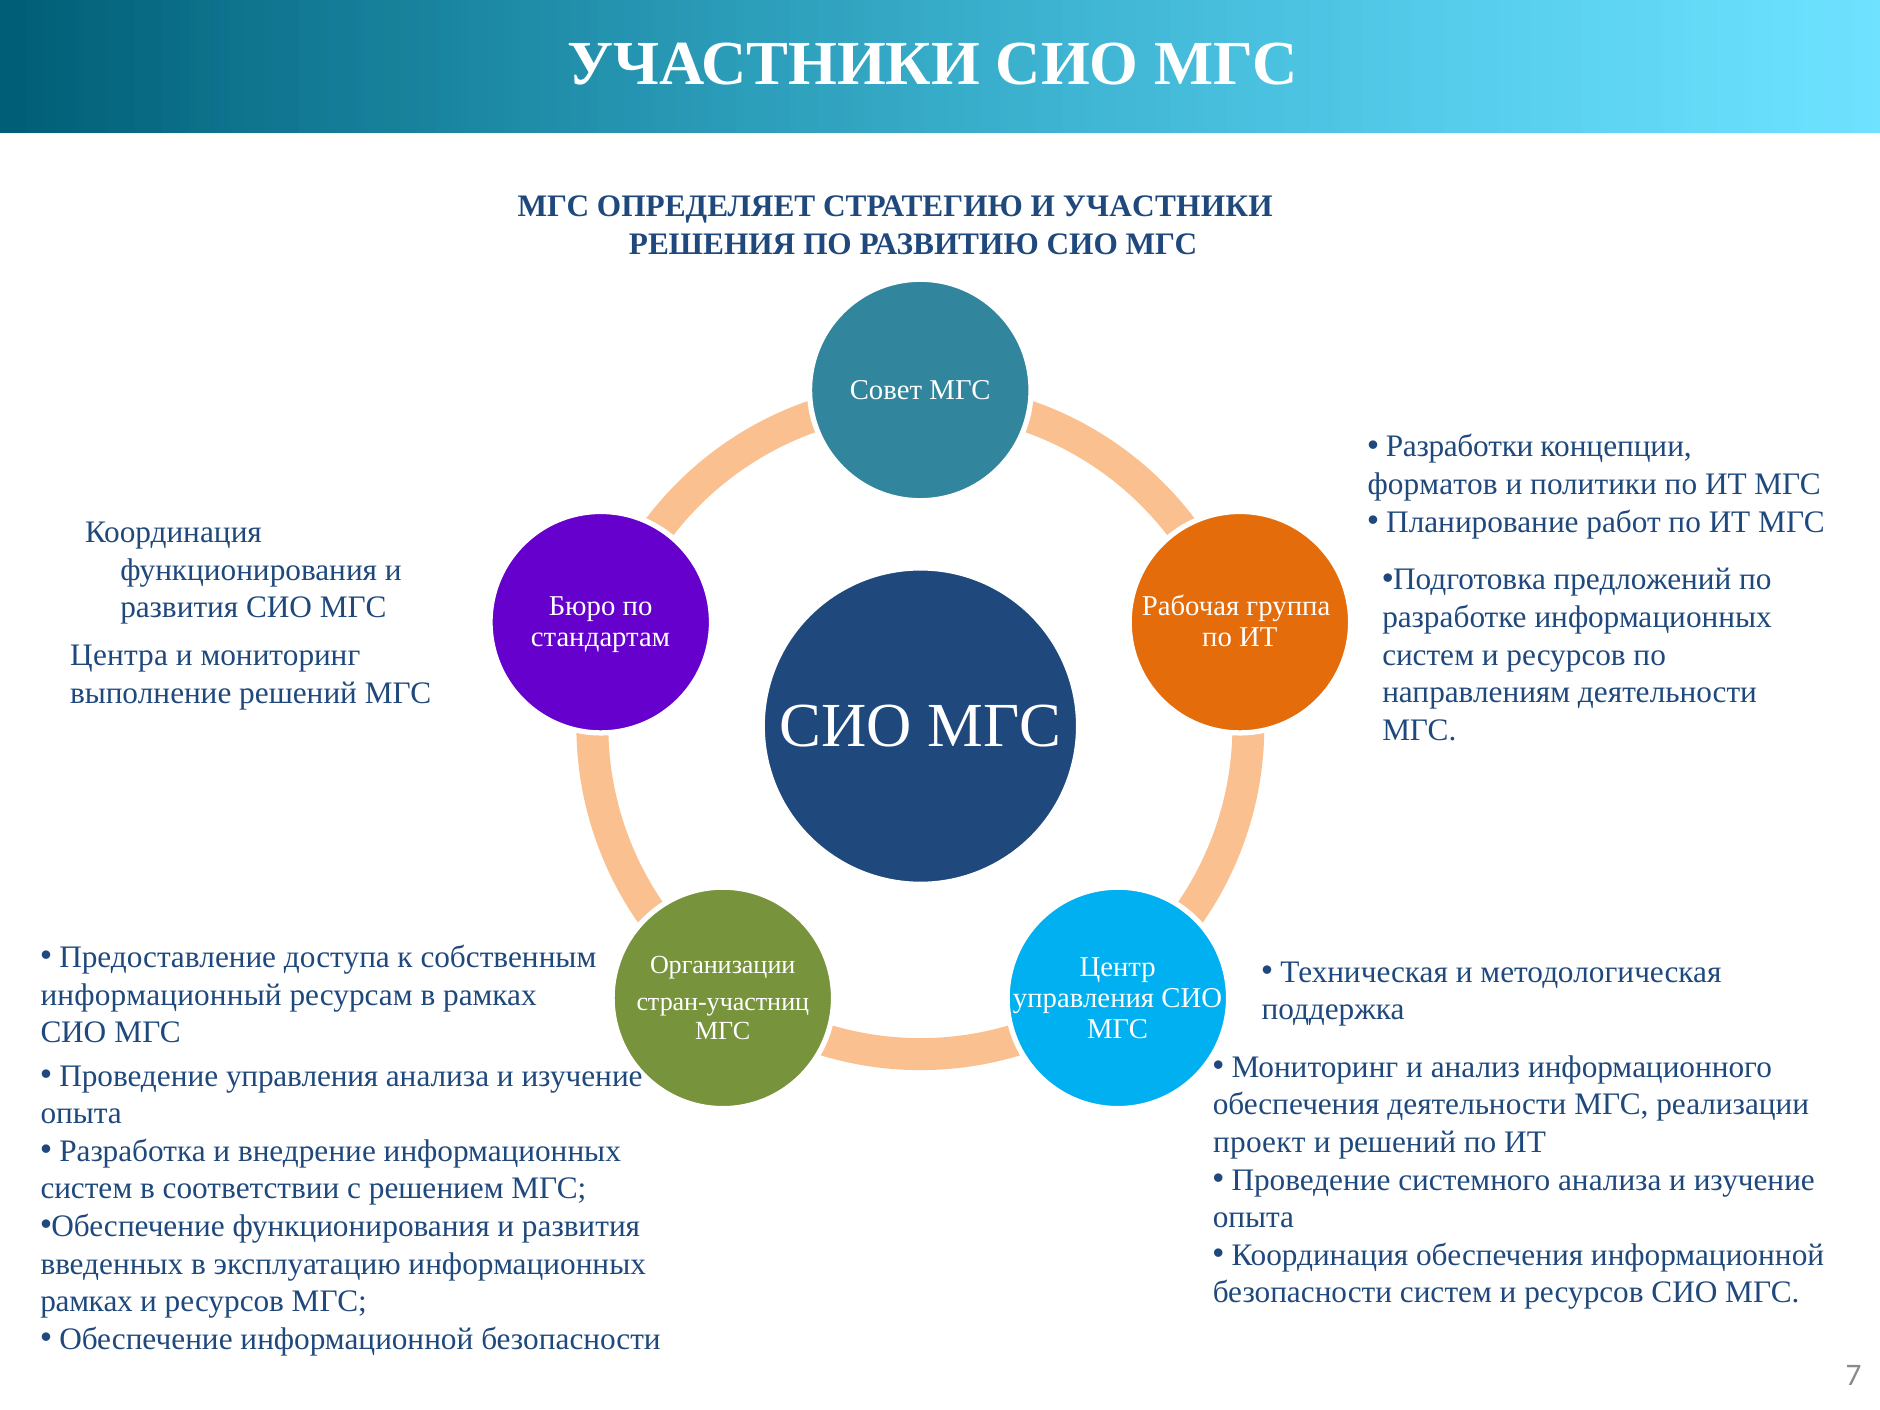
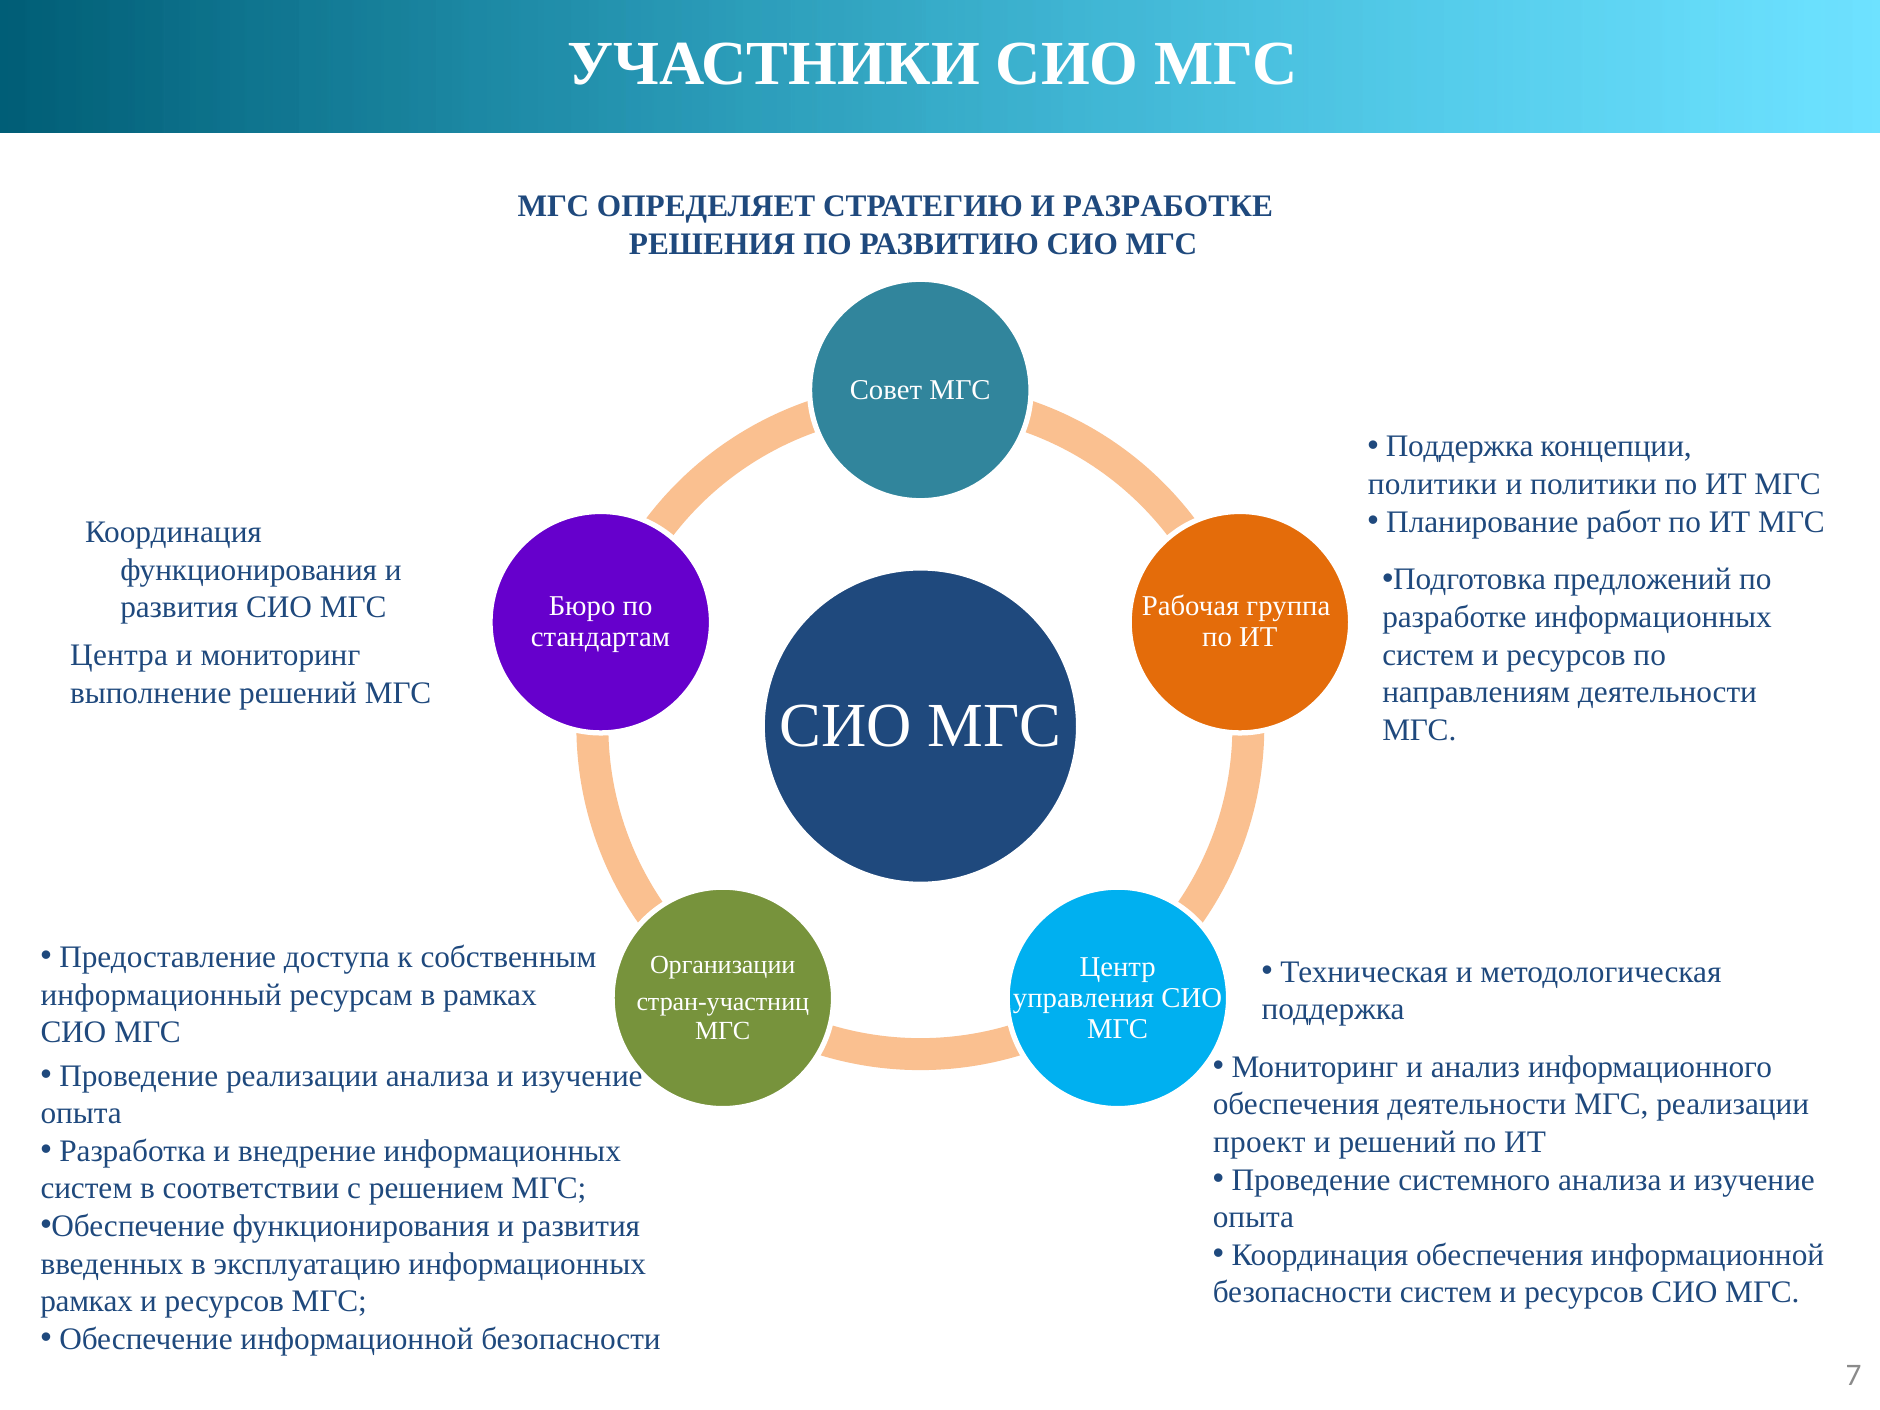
И УЧАСТНИКИ: УЧАСТНИКИ -> РАЗРАБОТКЕ
Разработки at (1460, 447): Разработки -> Поддержка
форматов at (1433, 484): форматов -> политики
Проведение управления: управления -> реализации
